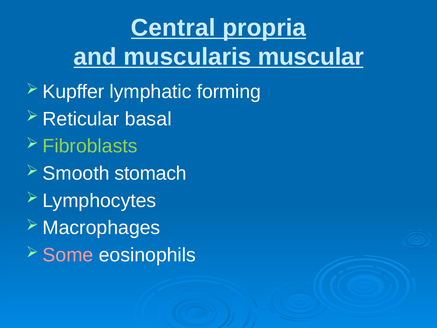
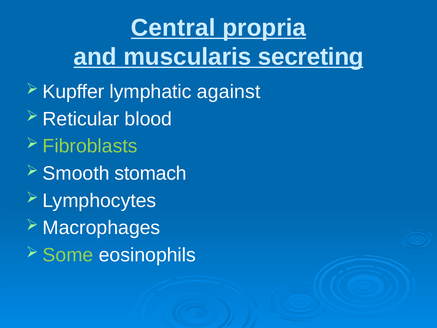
muscular: muscular -> secreting
forming: forming -> against
basal: basal -> blood
Some colour: pink -> light green
